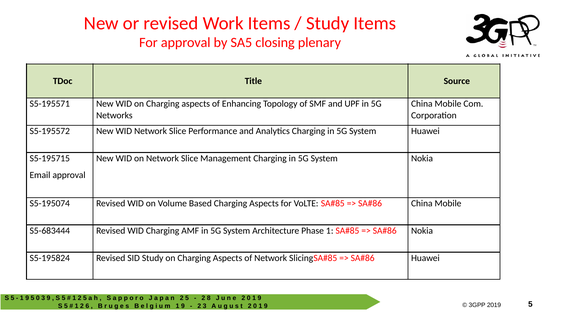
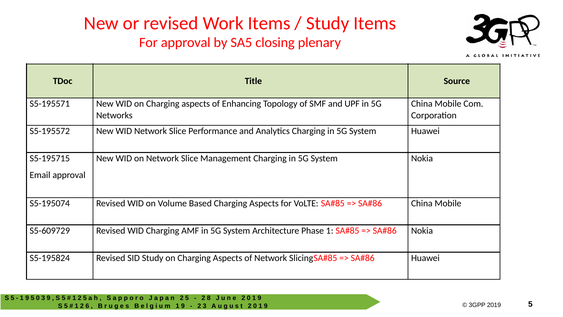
S5-683444: S5-683444 -> S5-609729
